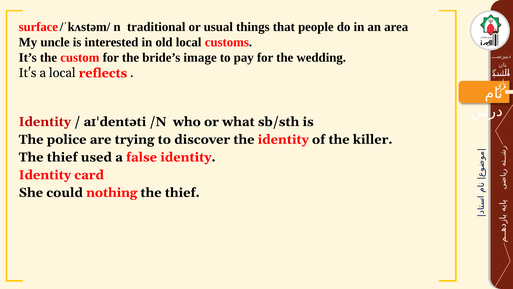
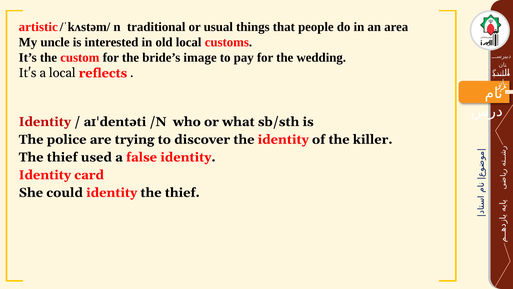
surface: surface -> artistic
could nothing: nothing -> identity
